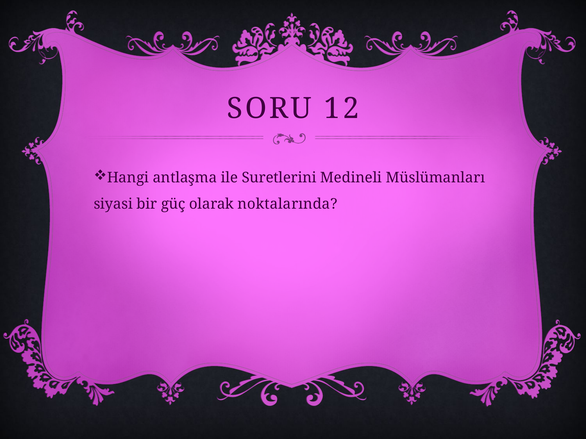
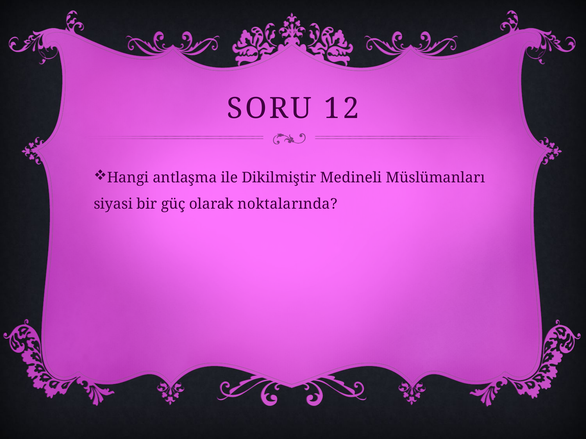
Suretlerini: Suretlerini -> Dikilmiştir
